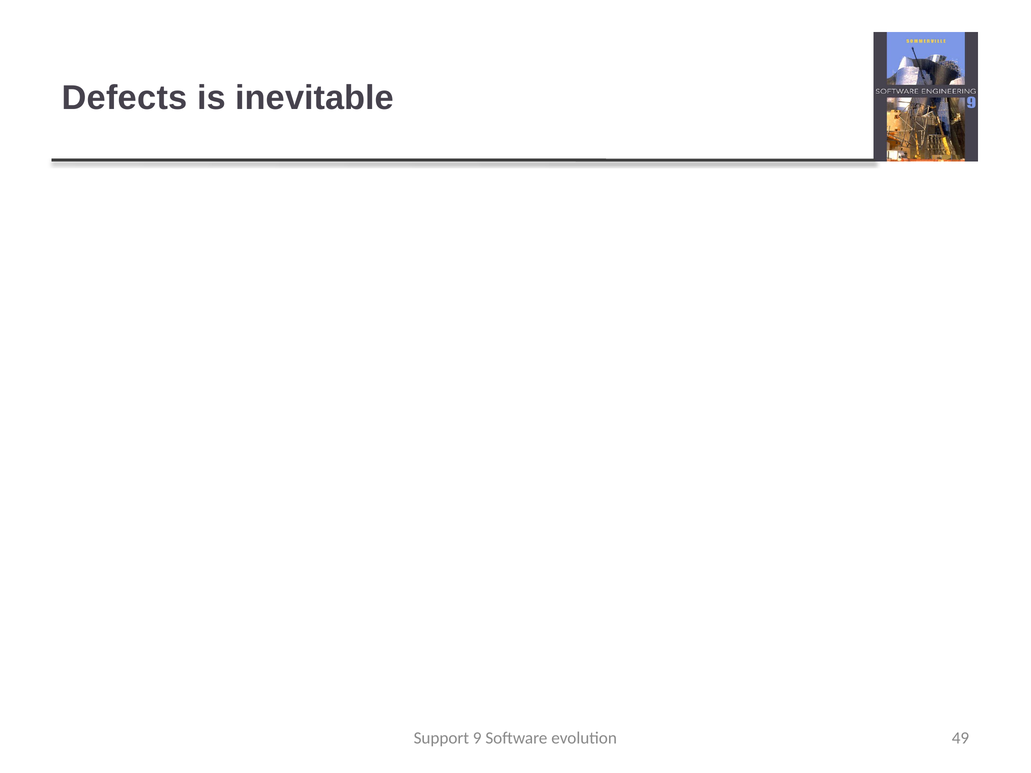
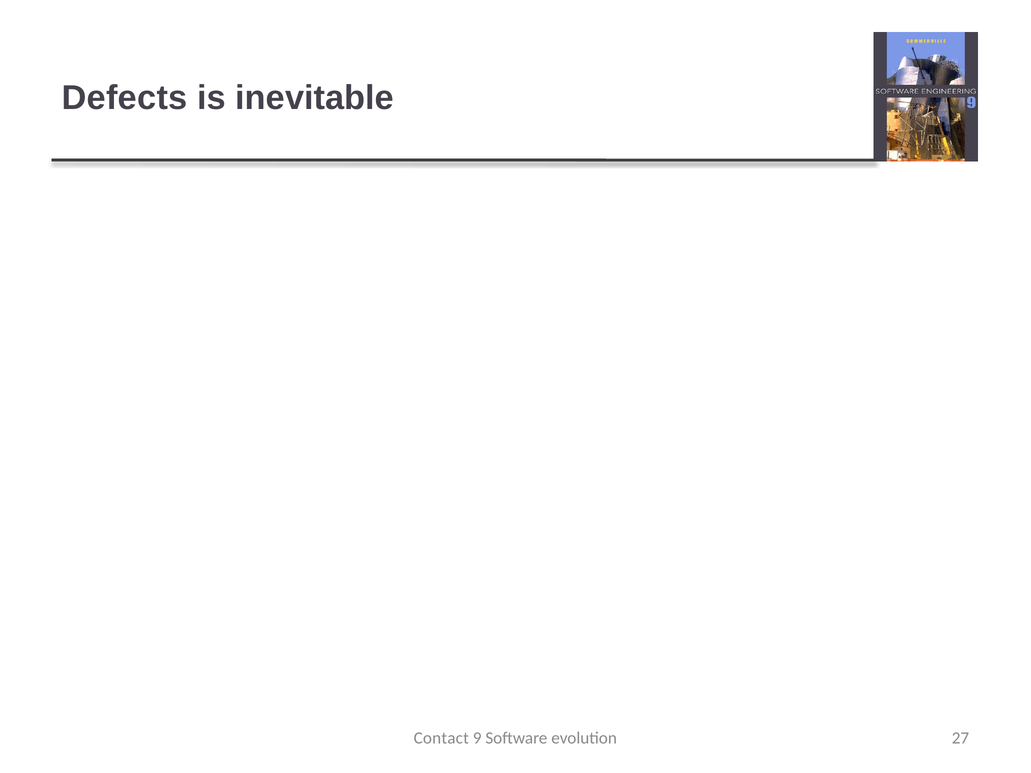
Support: Support -> Contact
49: 49 -> 27
